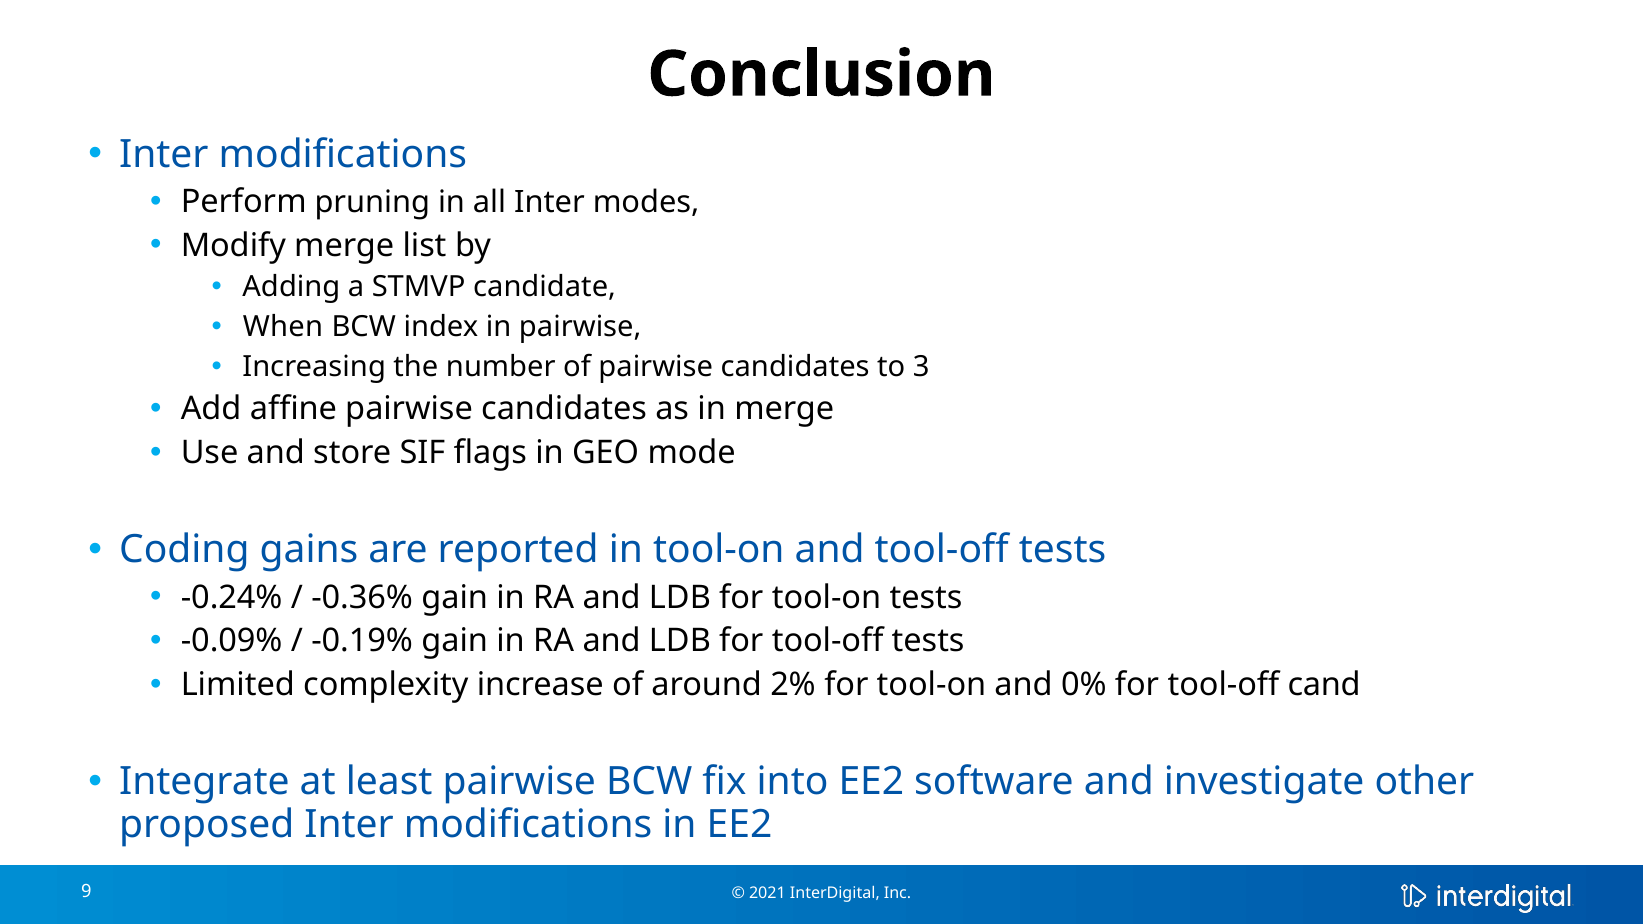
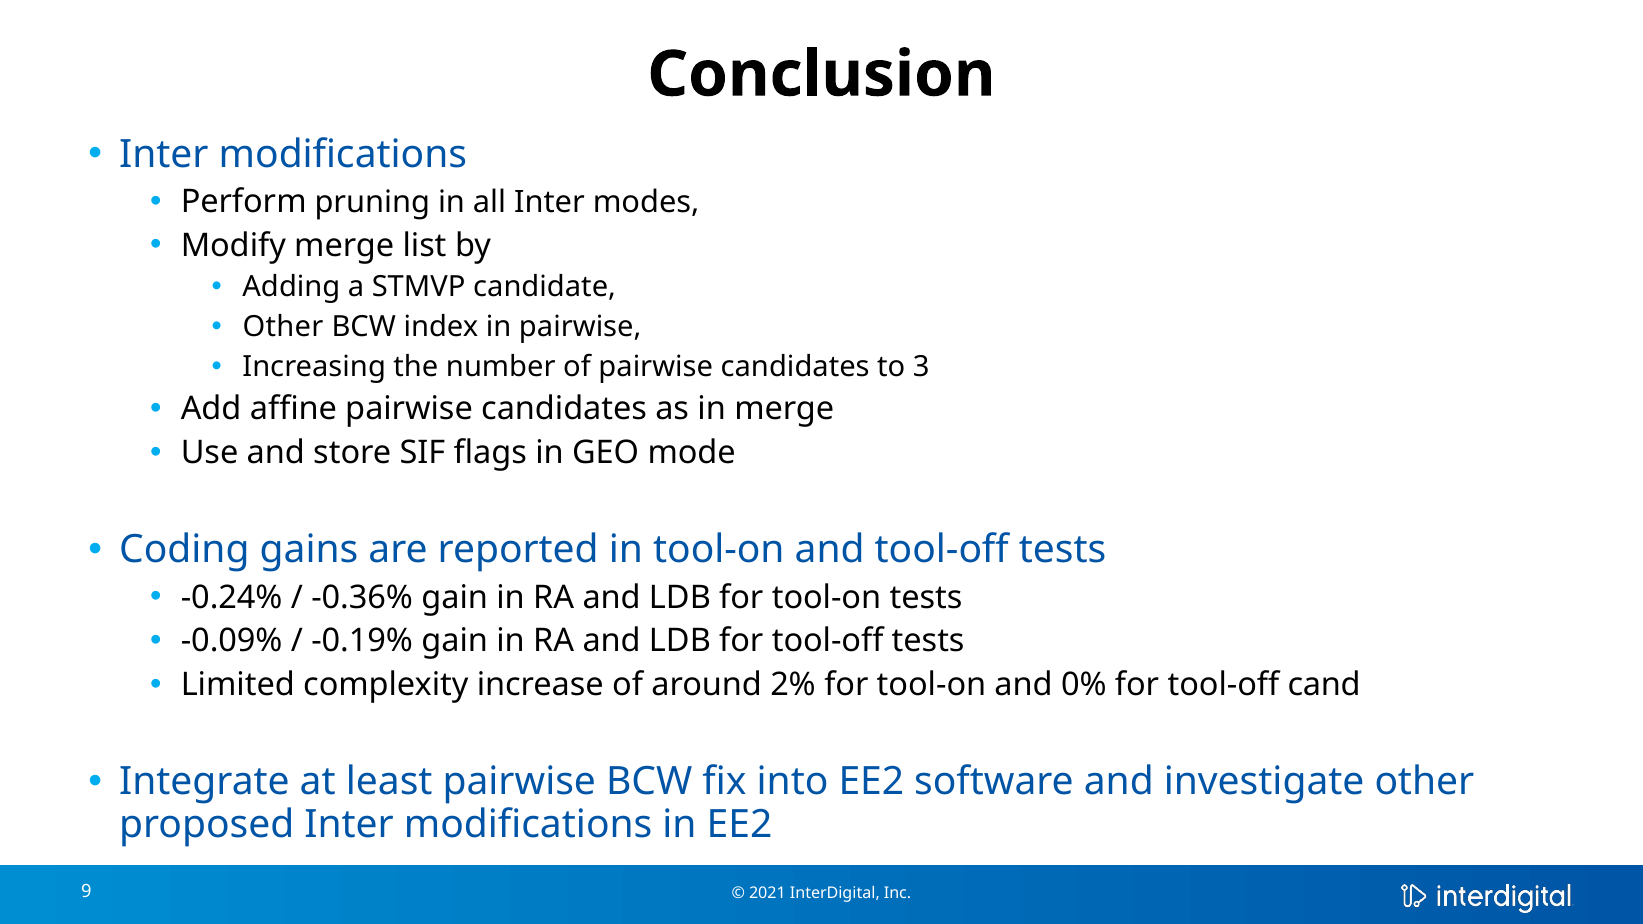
When at (283, 327): When -> Other
